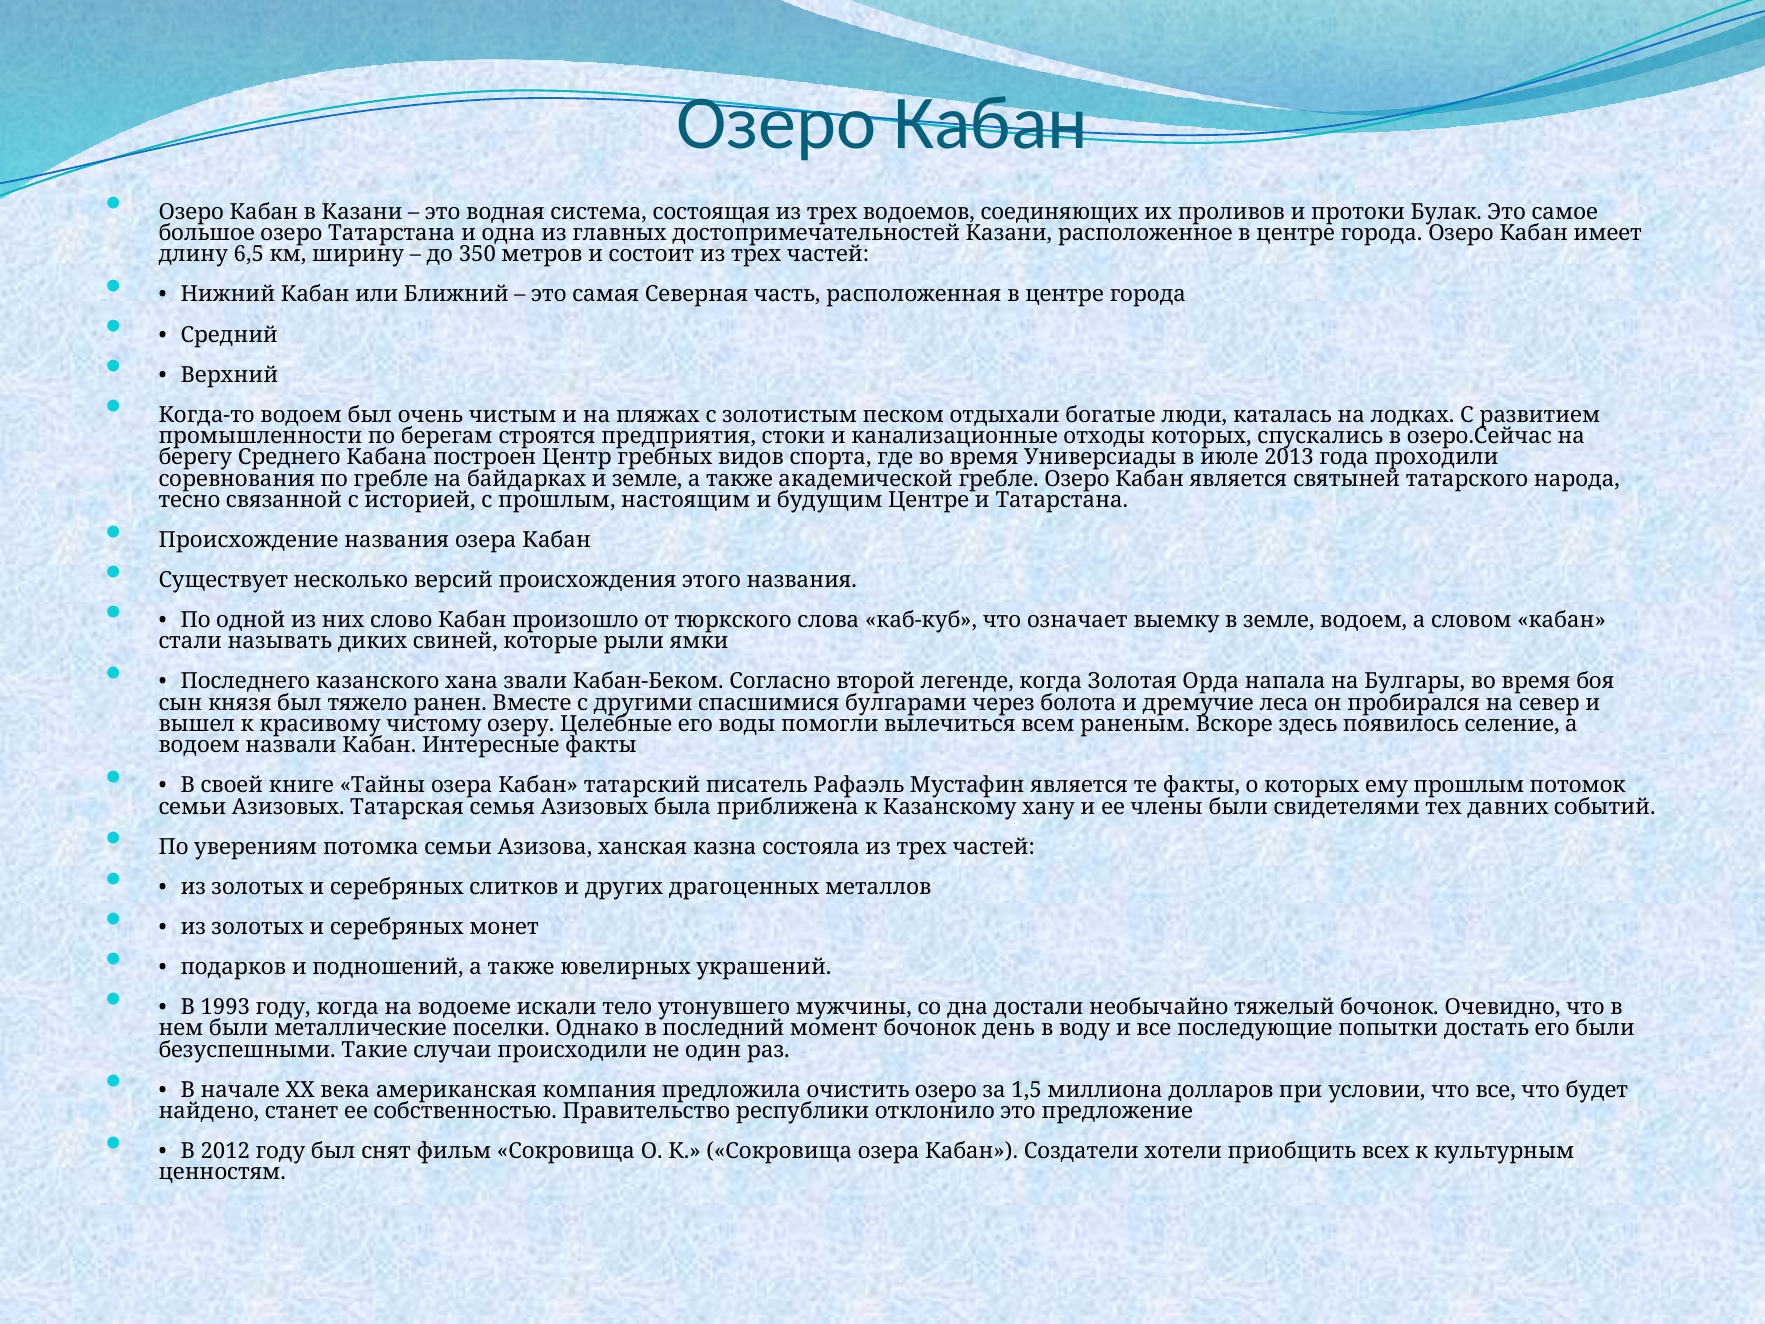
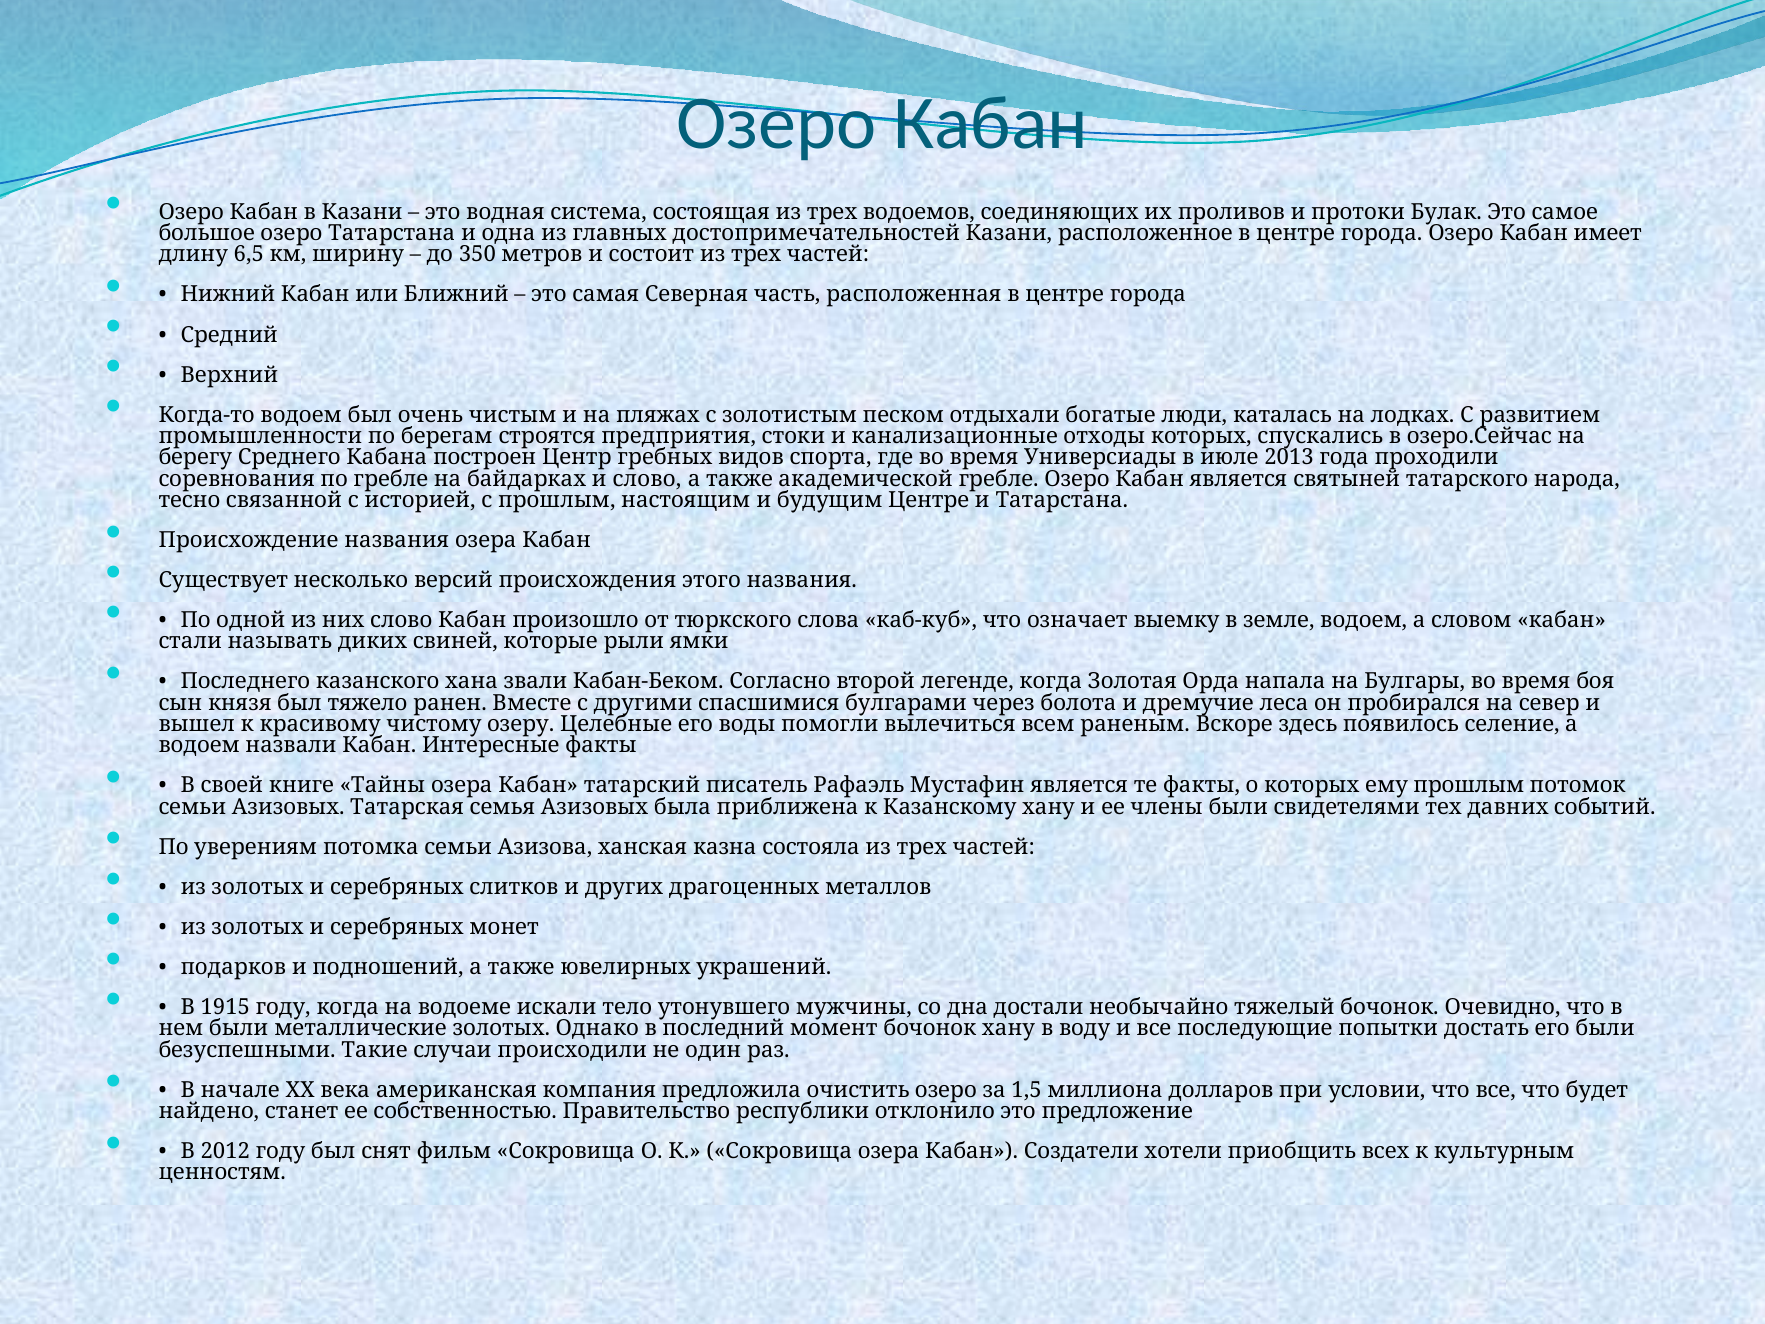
и земле: земле -> слово
1993: 1993 -> 1915
металлические поселки: поселки -> золотых
бочонок день: день -> хану
